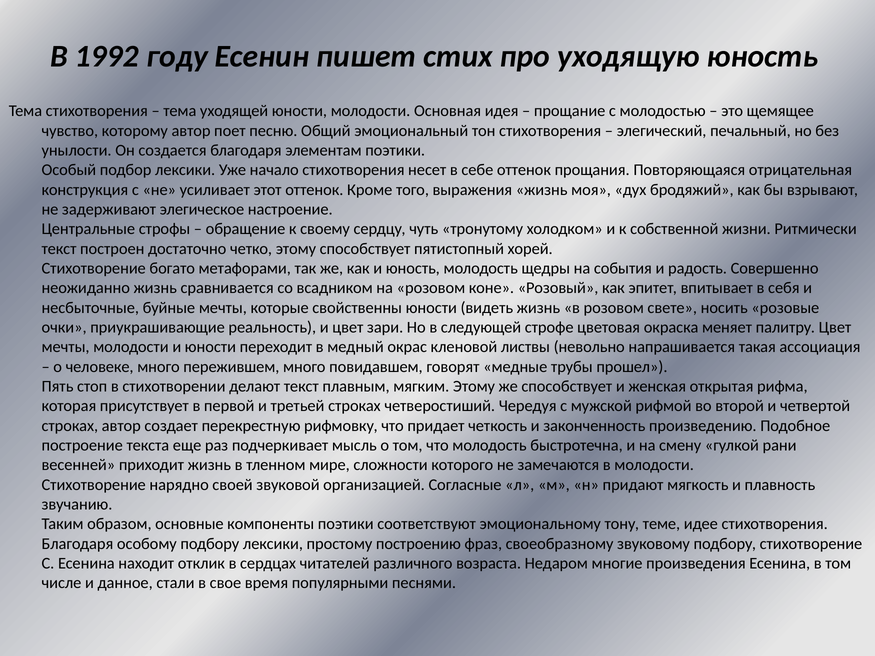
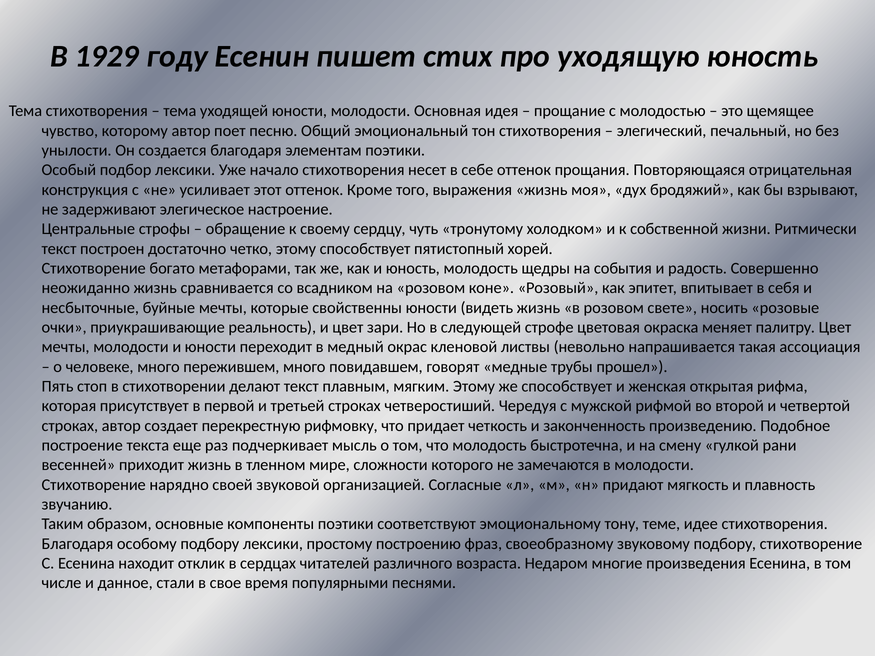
1992: 1992 -> 1929
